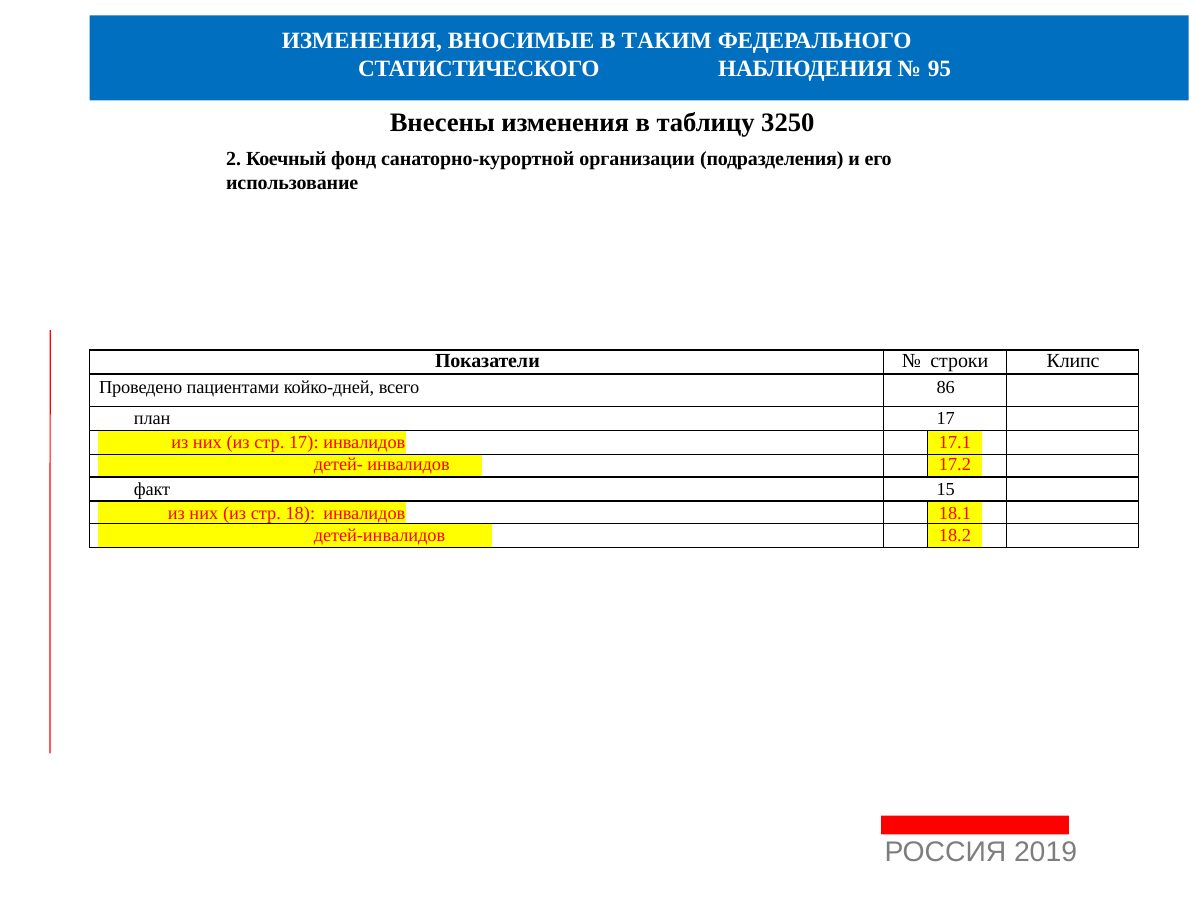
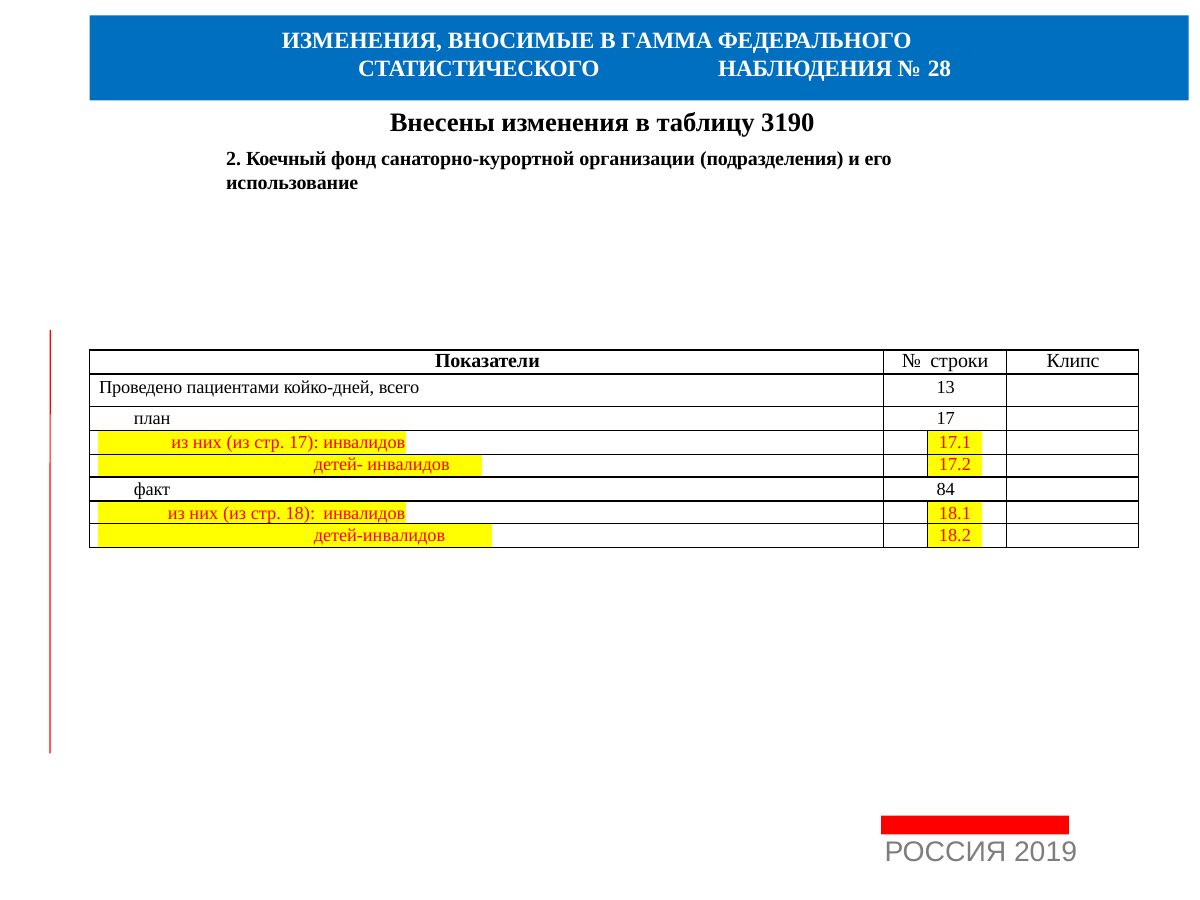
ТАКИМ: ТАКИМ -> ГАММА
95: 95 -> 28
3250: 3250 -> 3190
86: 86 -> 13
15: 15 -> 84
